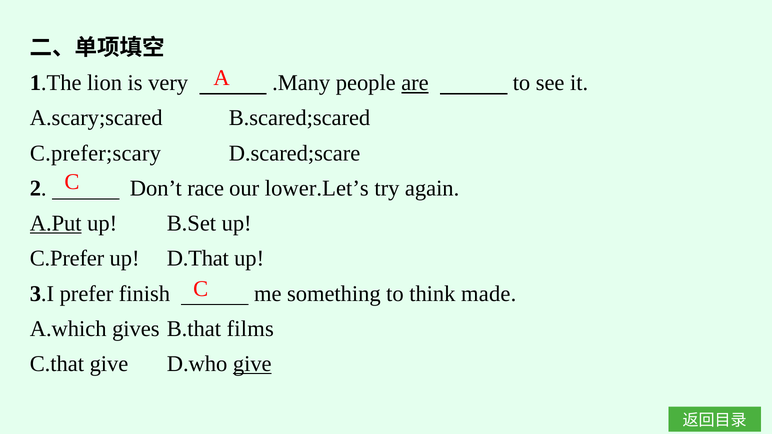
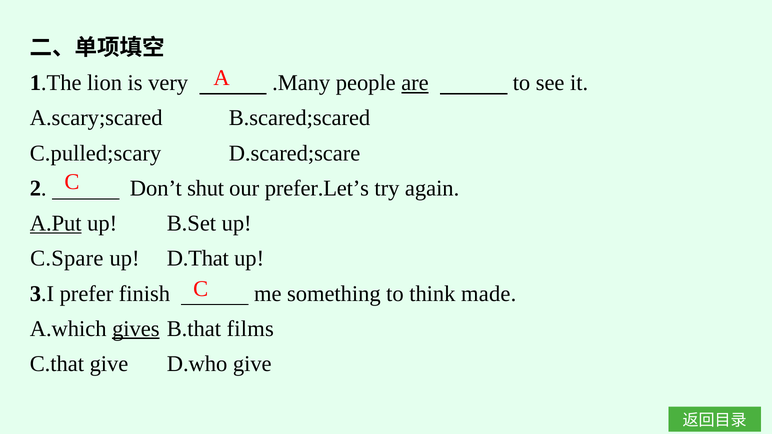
C.prefer;scary: C.prefer;scary -> C.pulled;scary
race: race -> shut
lower.Let’s: lower.Let’s -> prefer.Let’s
C.Prefer: C.Prefer -> C.Spare
gives underline: none -> present
give at (252, 364) underline: present -> none
